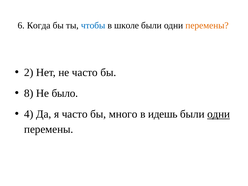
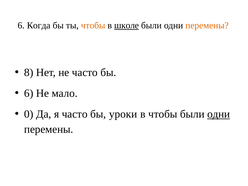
чтобы at (93, 25) colour: blue -> orange
школе underline: none -> present
2: 2 -> 8
8 at (29, 93): 8 -> 6
было: было -> мало
4: 4 -> 0
много: много -> уроки
в идешь: идешь -> чтобы
